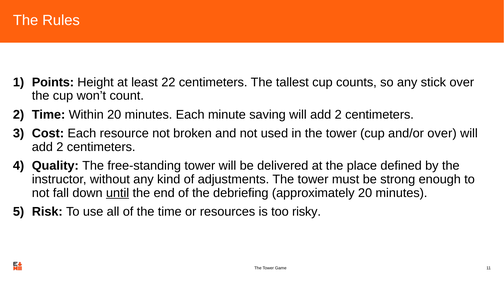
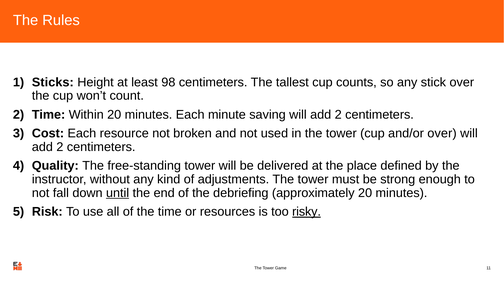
Points: Points -> Sticks
22: 22 -> 98
risky underline: none -> present
